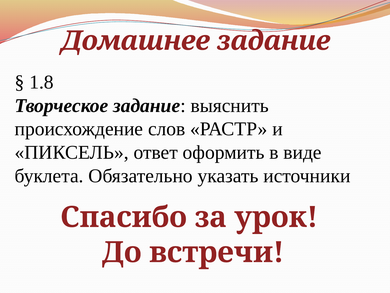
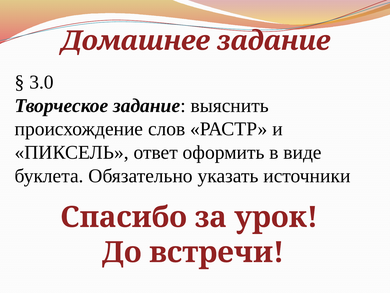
1.8: 1.8 -> 3.0
